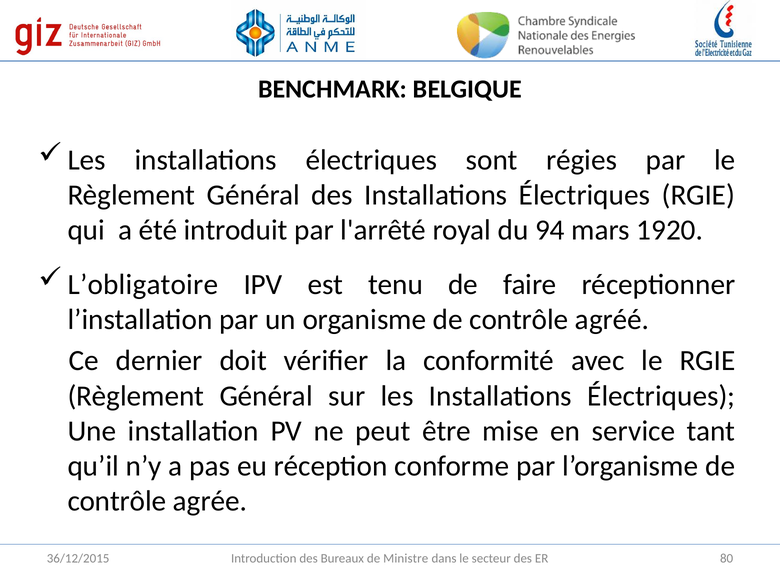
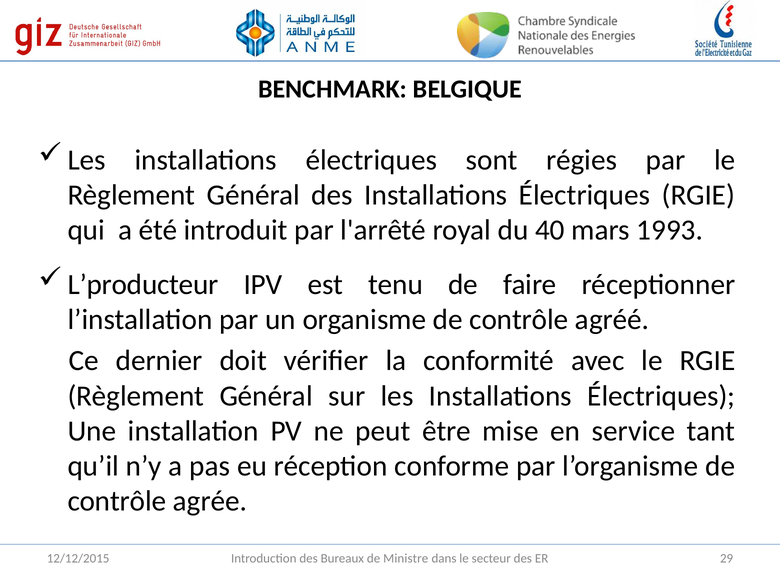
94: 94 -> 40
1920: 1920 -> 1993
L’obligatoire: L’obligatoire -> L’producteur
80: 80 -> 29
36/12/2015: 36/12/2015 -> 12/12/2015
